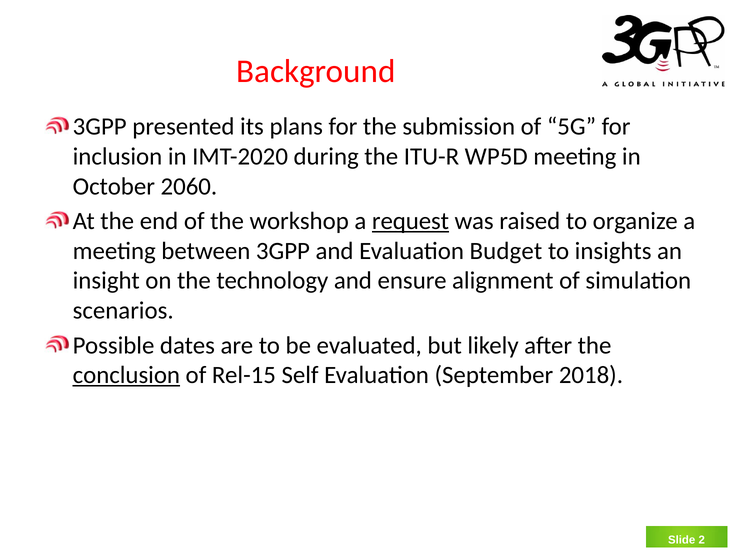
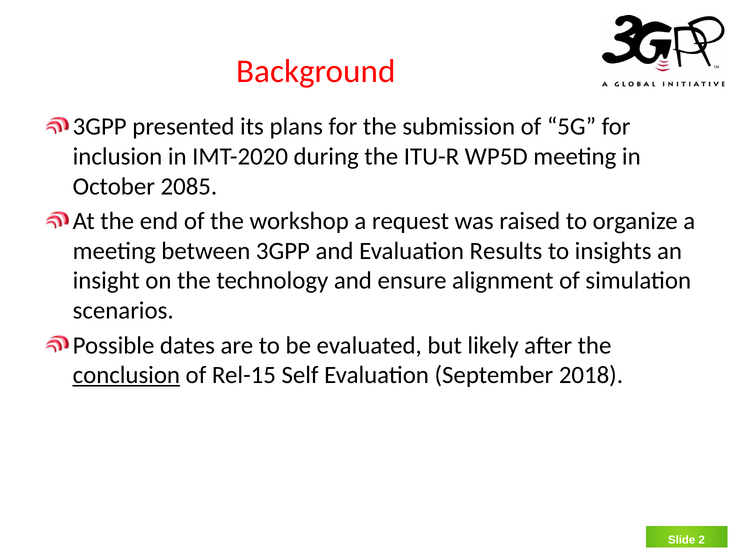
2060: 2060 -> 2085
request underline: present -> none
Budget: Budget -> Results
